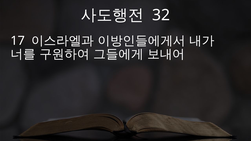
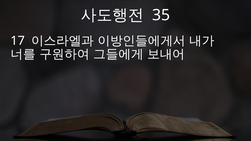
32: 32 -> 35
